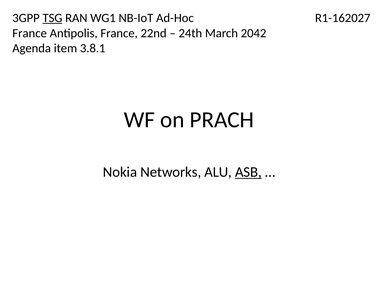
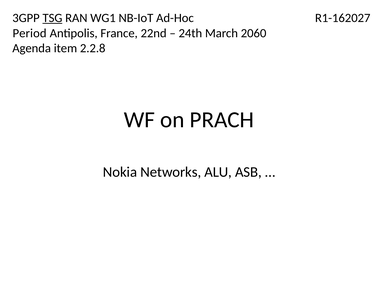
France at (30, 33): France -> Period
2042: 2042 -> 2060
3.8.1: 3.8.1 -> 2.2.8
ASB underline: present -> none
